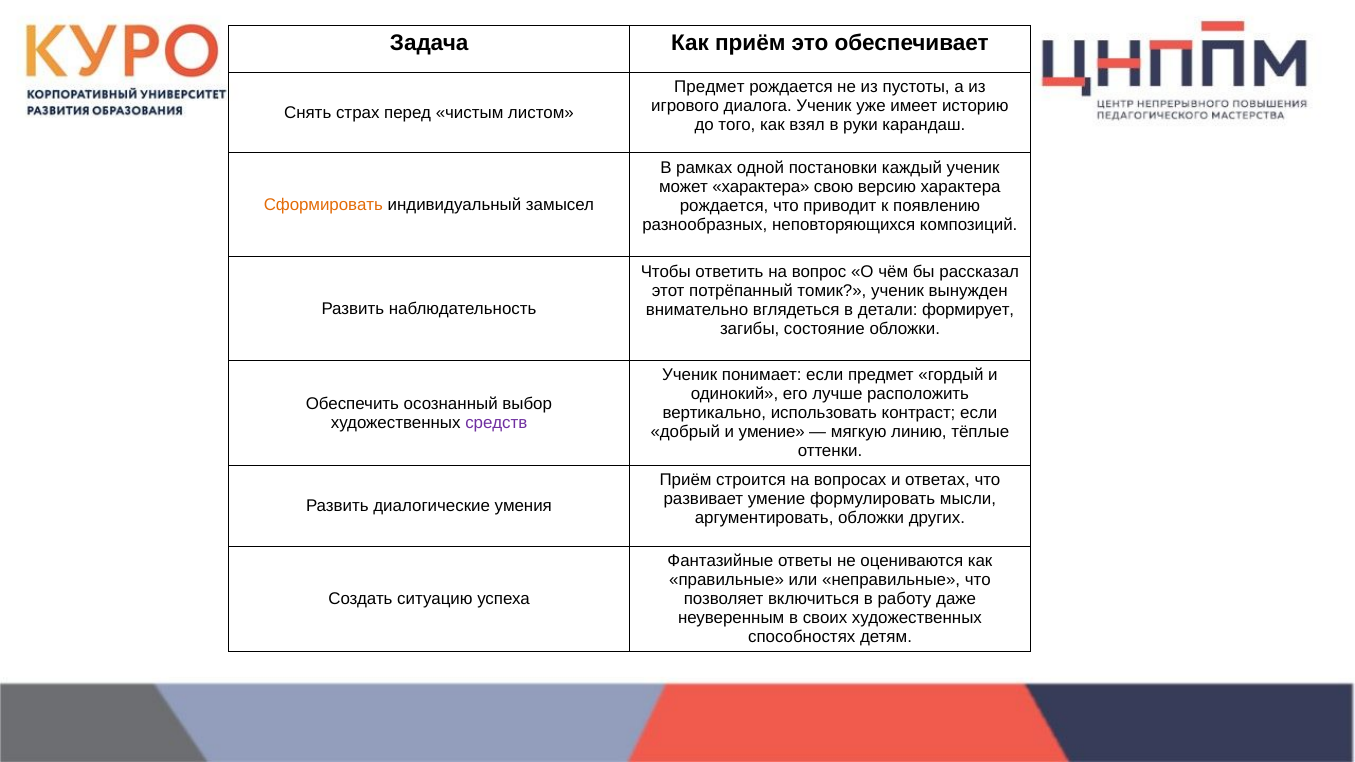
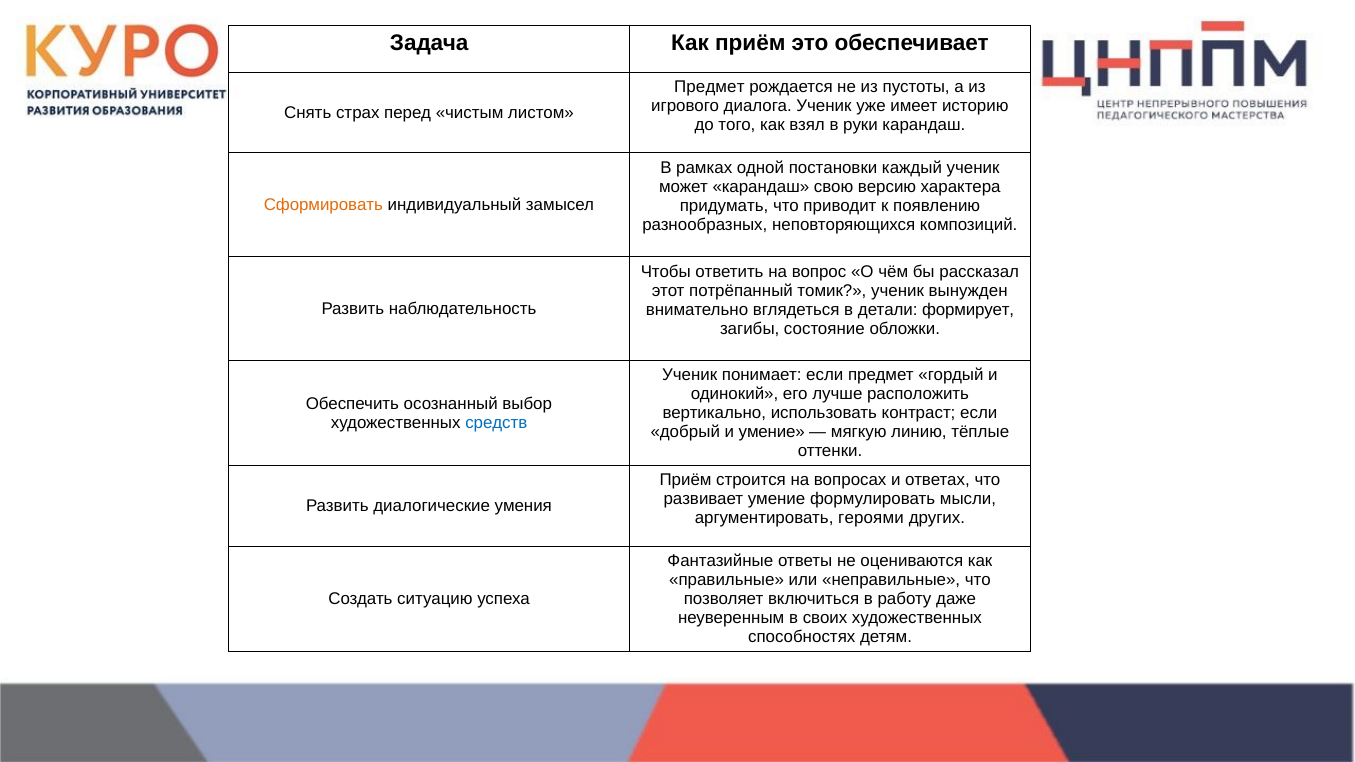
может характера: характера -> карандаш
рождается at (724, 206): рождается -> придумать
средств colour: purple -> blue
аргументировать обложки: обложки -> героями
